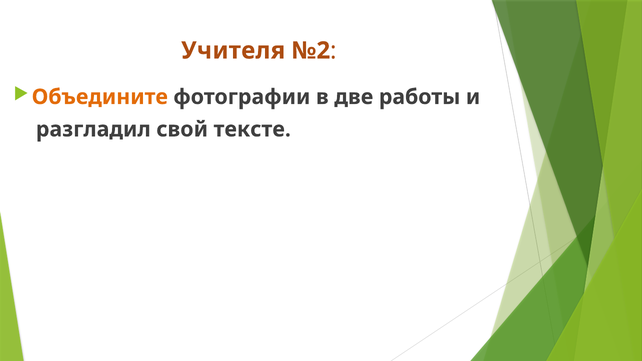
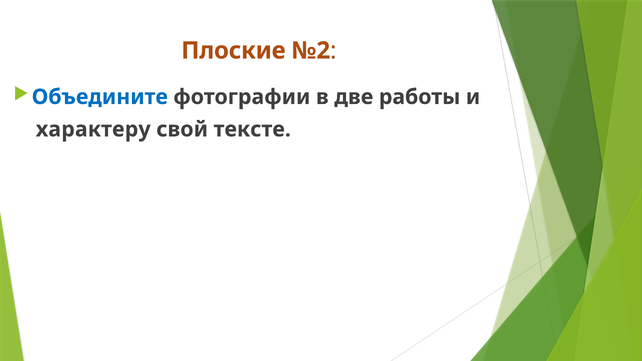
Учителя: Учителя -> Плоские
Объедините colour: orange -> blue
разгладил: разгладил -> характеру
